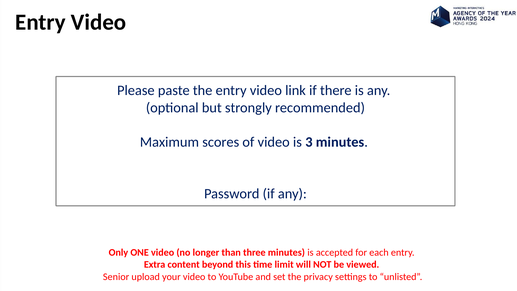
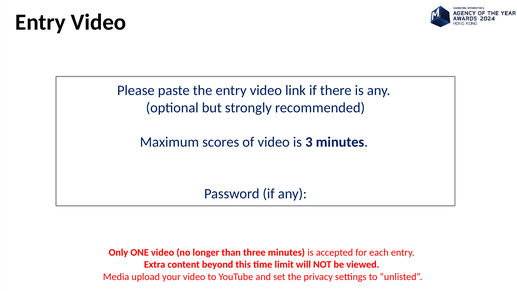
Senior: Senior -> Media
